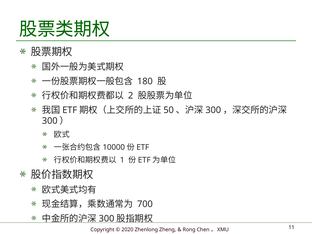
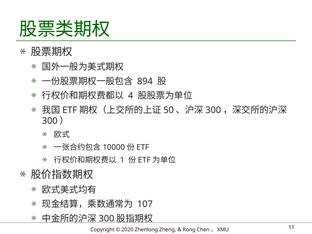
180: 180 -> 894
2: 2 -> 4
700: 700 -> 107
